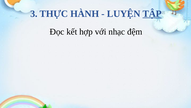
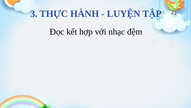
TẬP underline: present -> none
